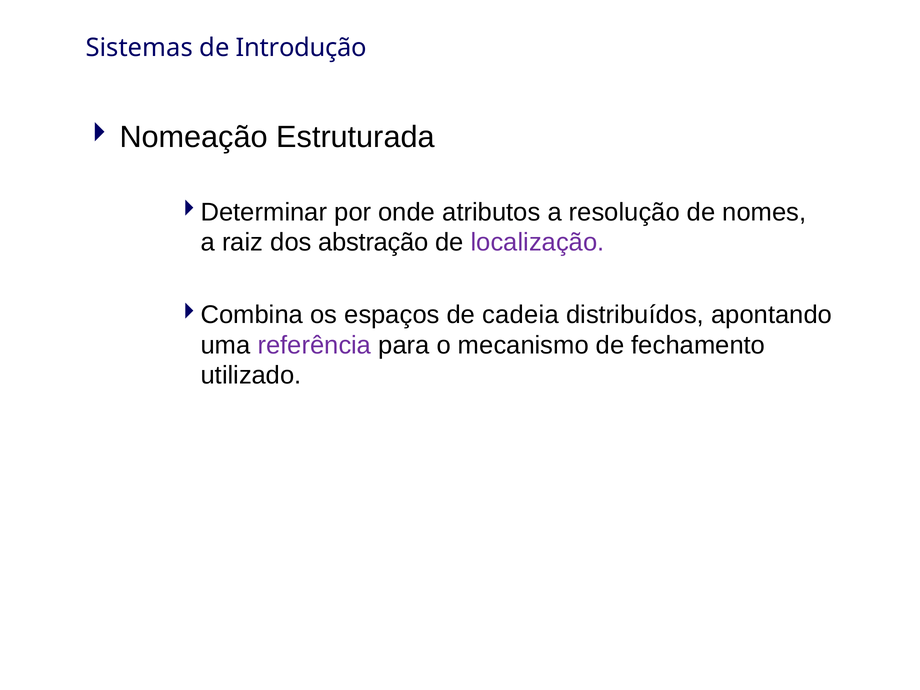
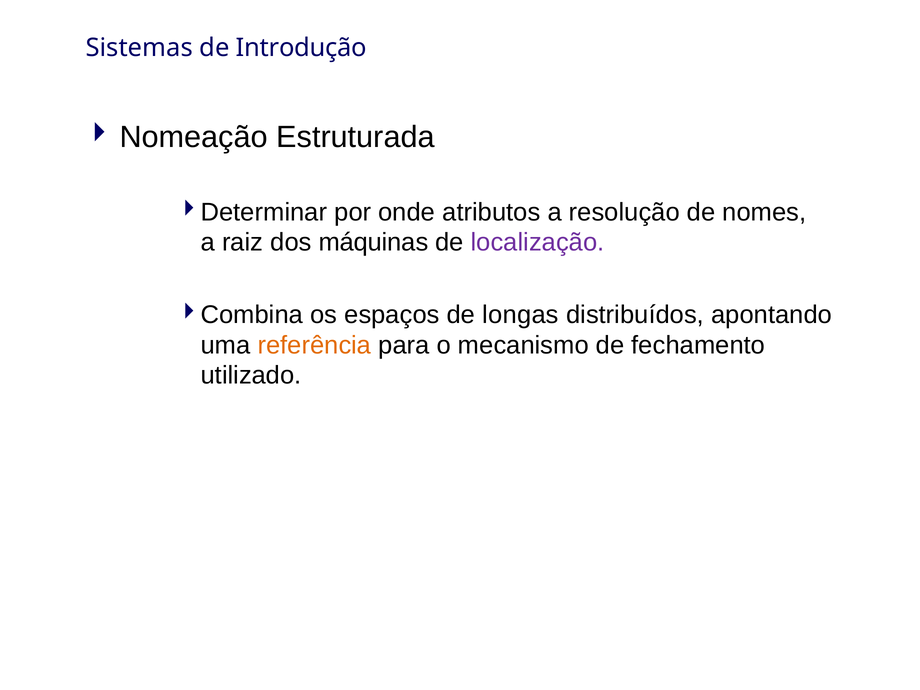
abstração: abstração -> máquinas
cadeia: cadeia -> longas
referência colour: purple -> orange
